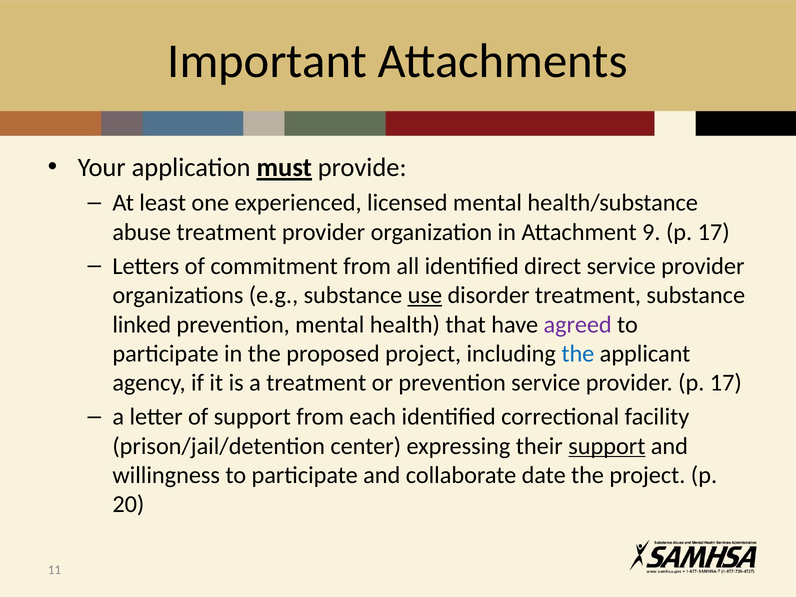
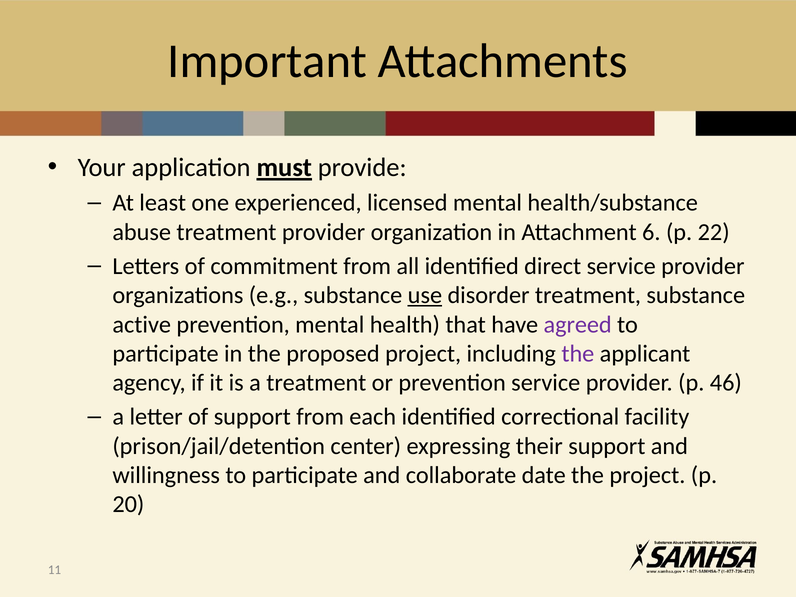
9: 9 -> 6
17 at (714, 232): 17 -> 22
linked: linked -> active
the at (578, 354) colour: blue -> purple
provider p 17: 17 -> 46
support at (607, 446) underline: present -> none
